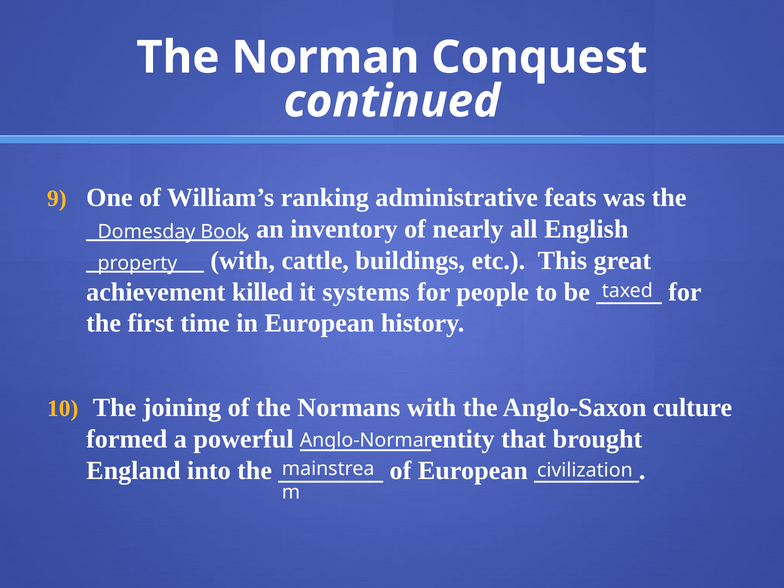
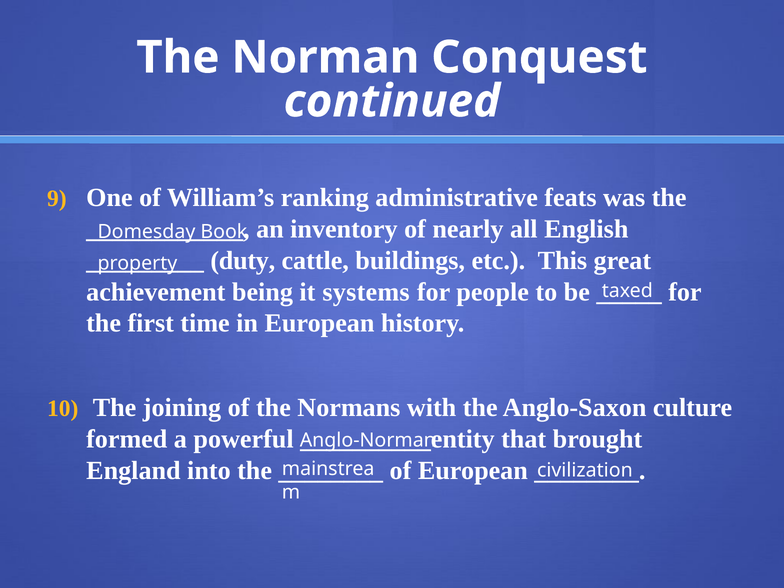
with at (243, 261): with -> duty
killed: killed -> being
